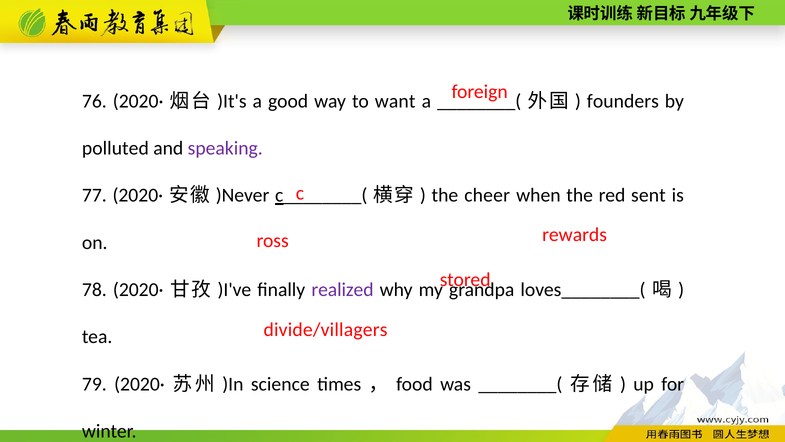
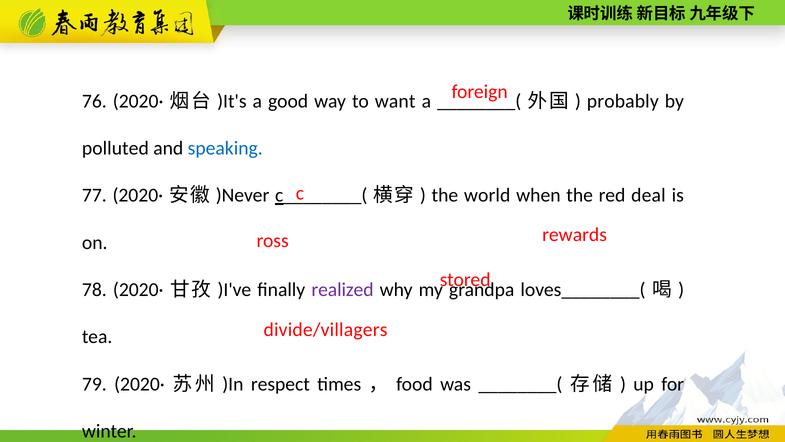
founders: founders -> probably
speaking colour: purple -> blue
cheer: cheer -> world
sent: sent -> deal
science: science -> respect
